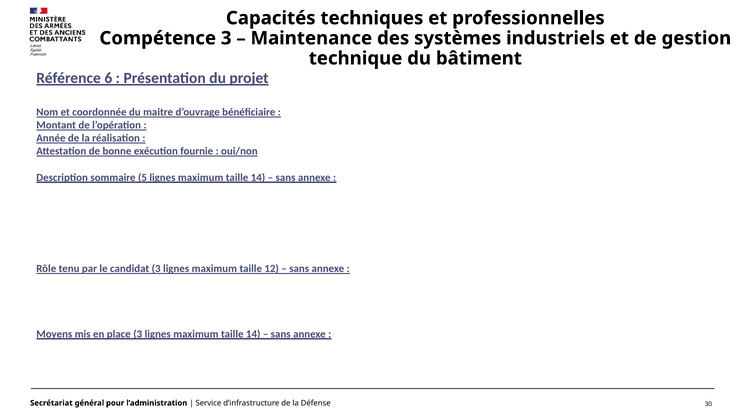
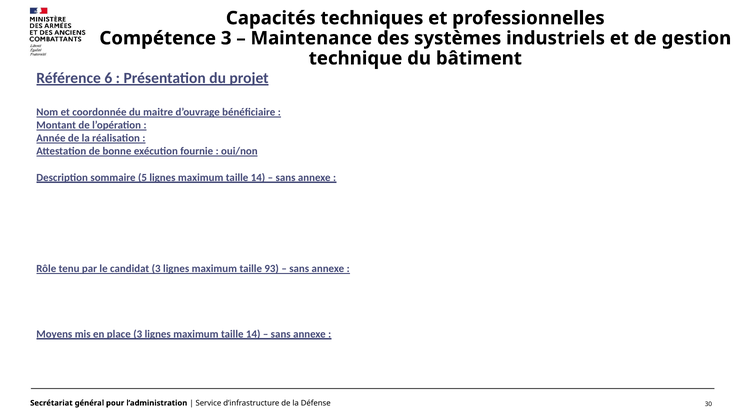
12: 12 -> 93
